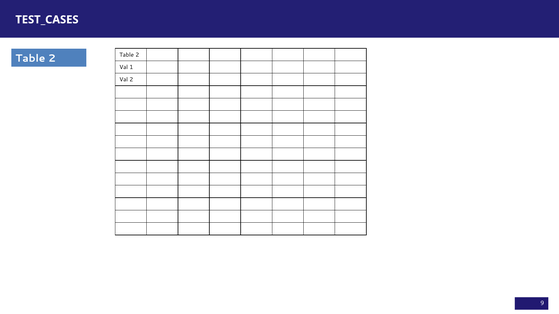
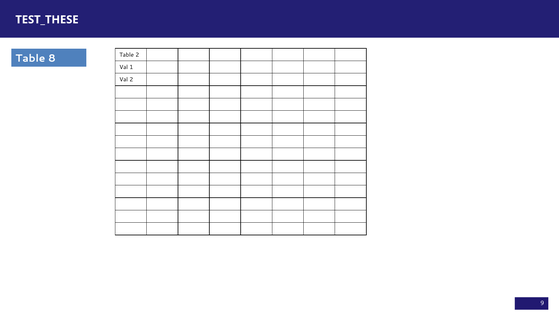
TEST_CASES: TEST_CASES -> TEST_THESE
2 at (52, 58): 2 -> 8
